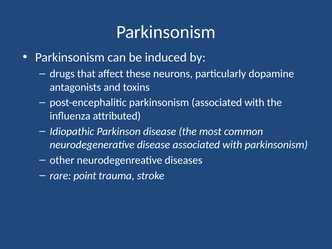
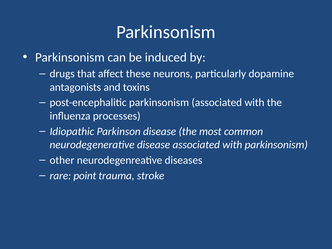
attributed: attributed -> processes
